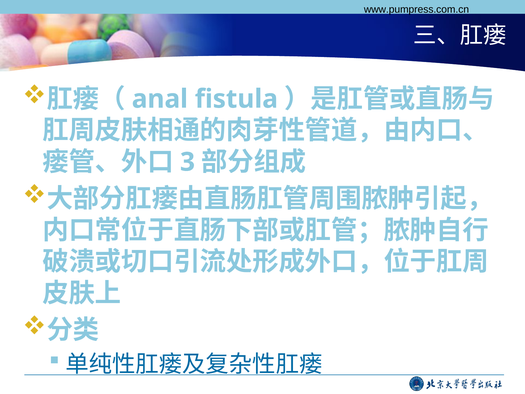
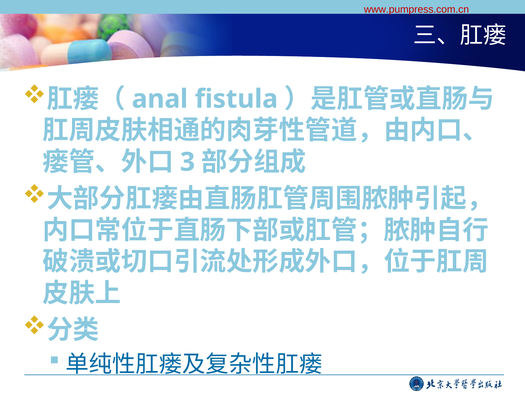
www.pumpress.com.cn colour: black -> red
